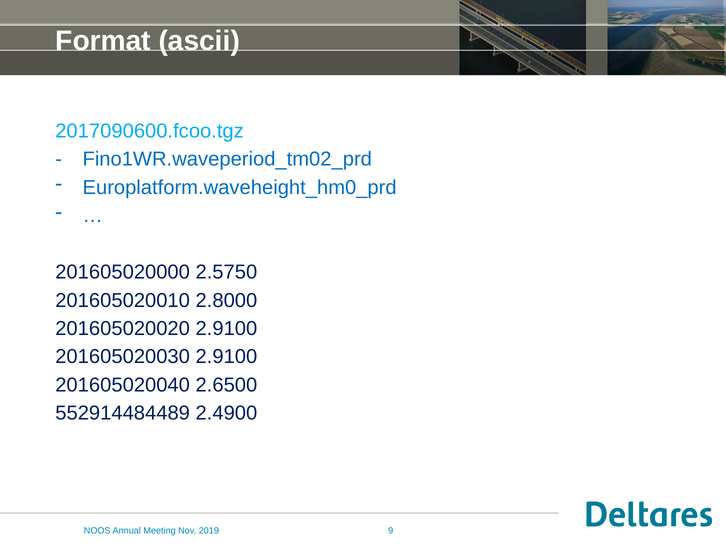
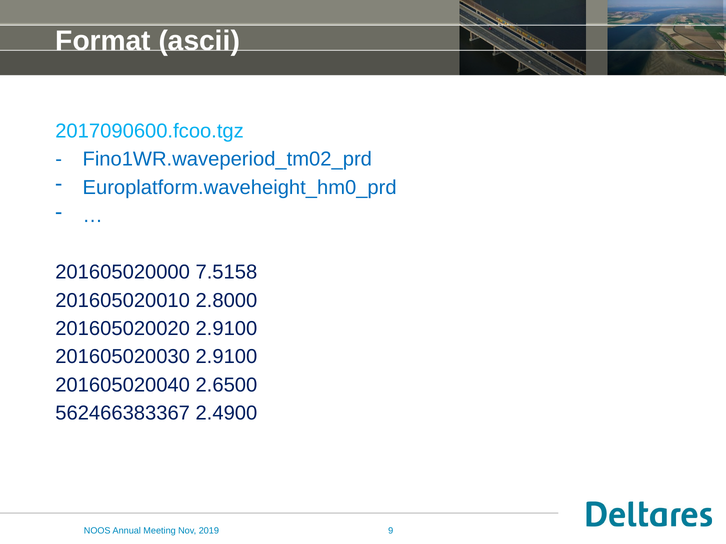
2.5750: 2.5750 -> 7.5158
552914484489: 552914484489 -> 562466383367
